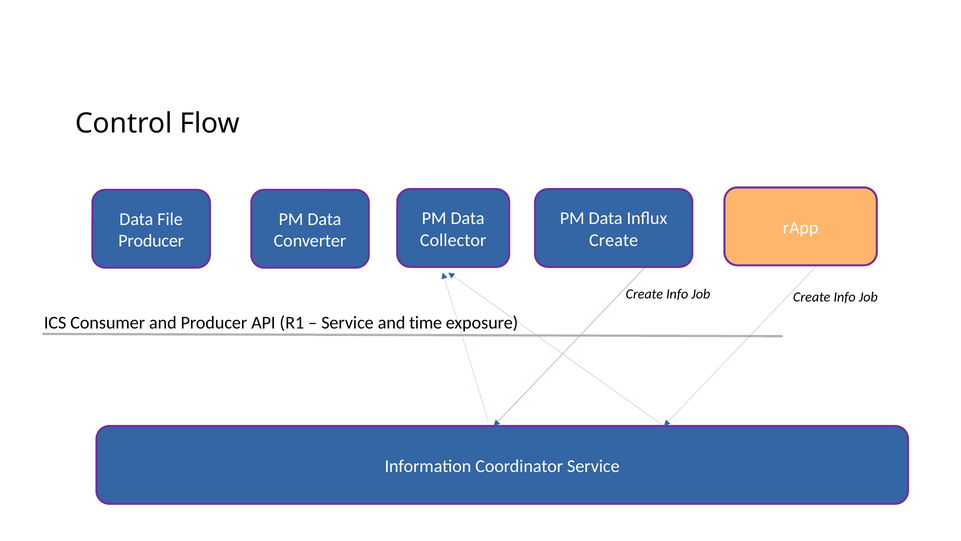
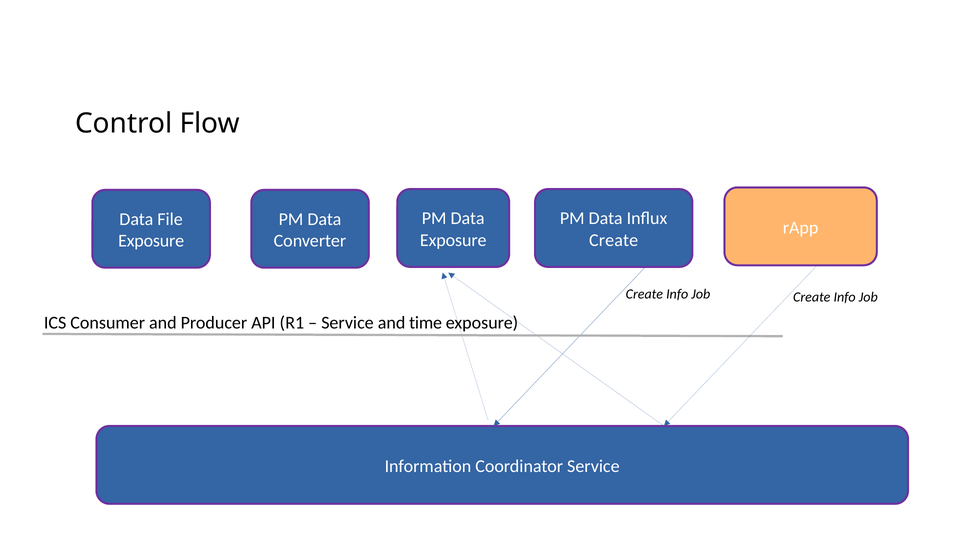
Collector at (453, 240): Collector -> Exposure
Producer at (151, 241): Producer -> Exposure
